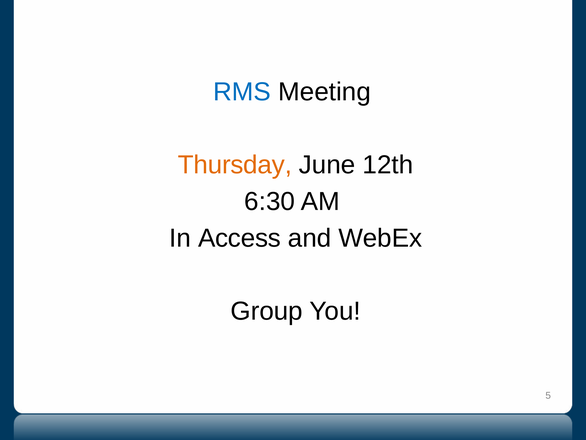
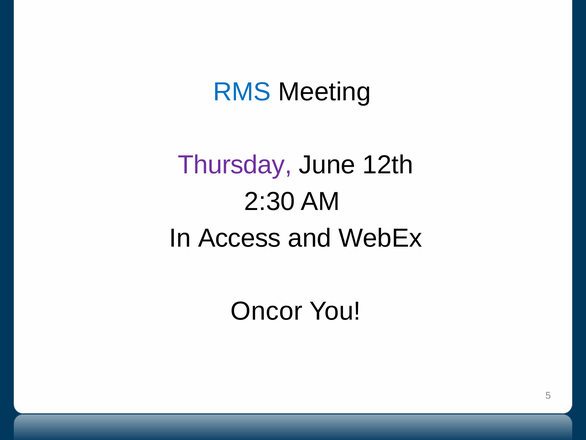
Thursday colour: orange -> purple
6:30: 6:30 -> 2:30
Group: Group -> Oncor
